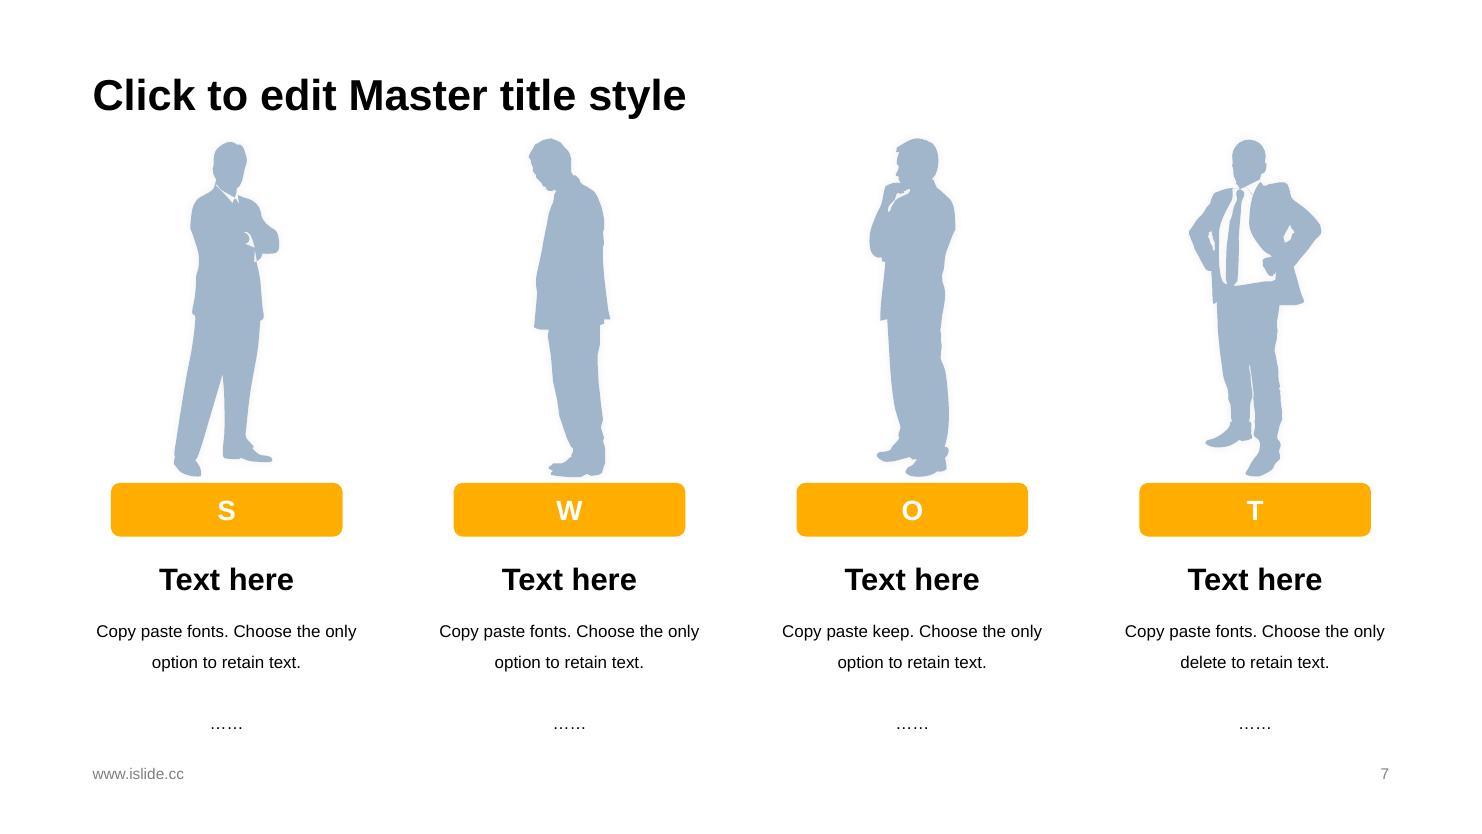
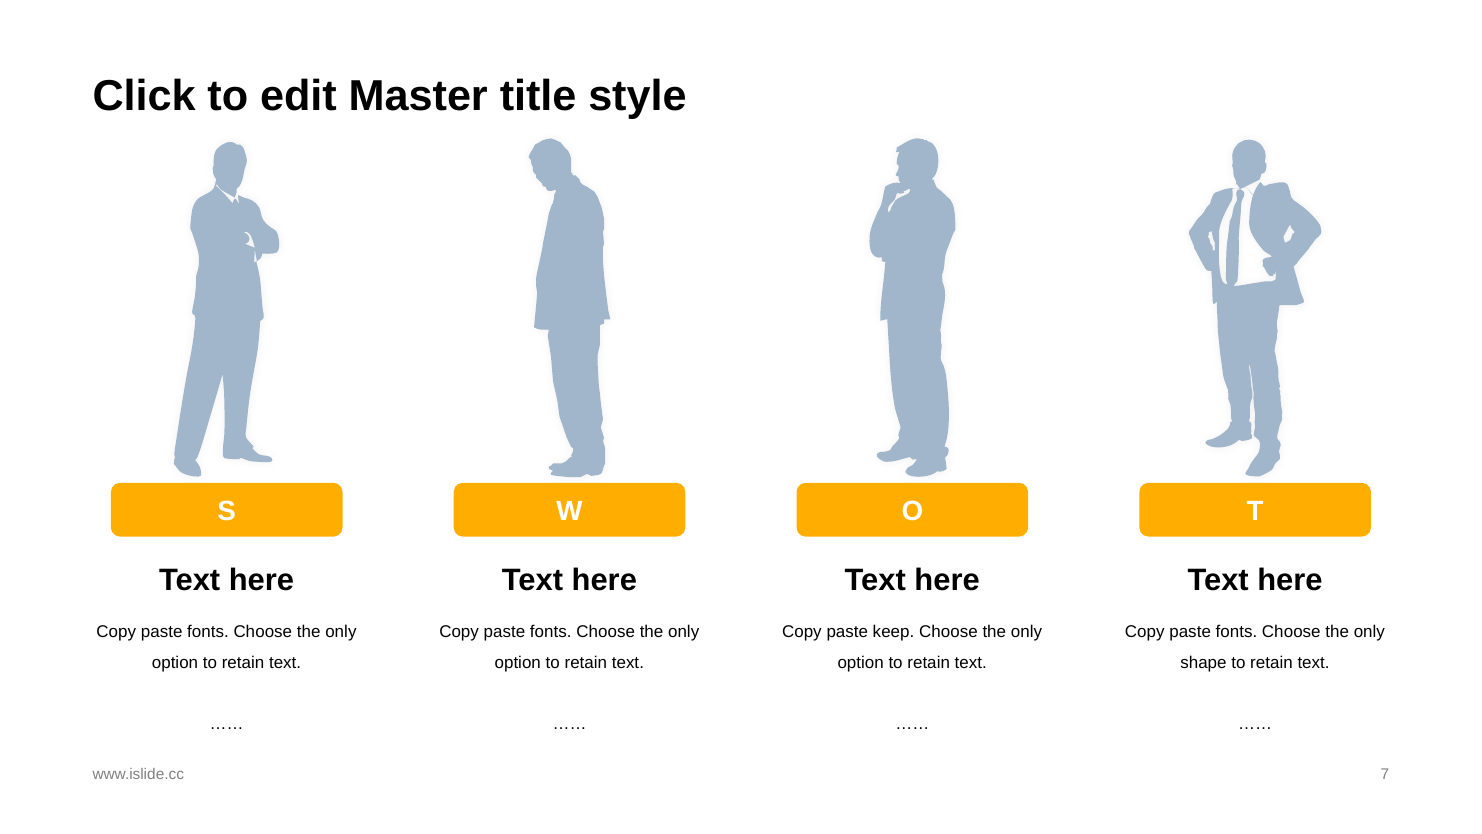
delete: delete -> shape
